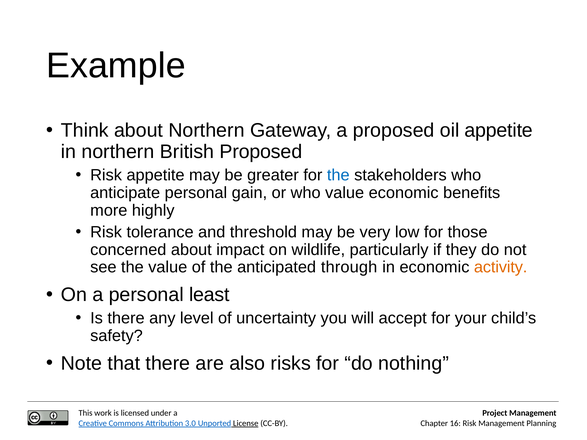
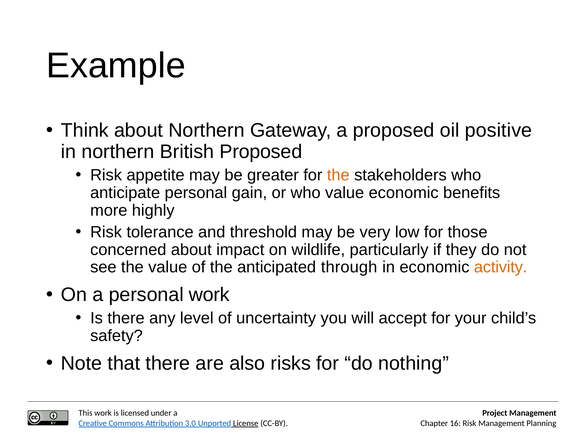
oil appetite: appetite -> positive
the at (338, 175) colour: blue -> orange
personal least: least -> work
